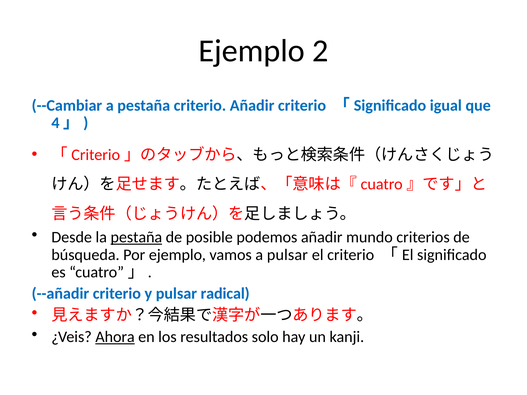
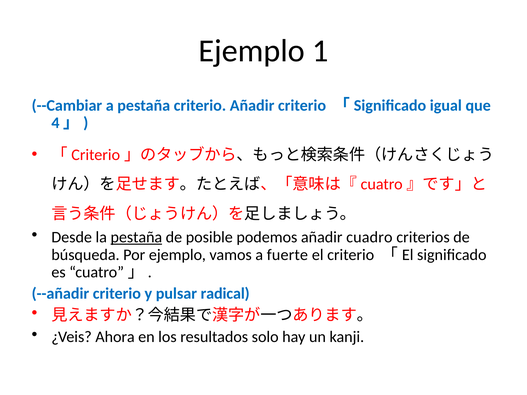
2: 2 -> 1
mundo: mundo -> cuadro
a pulsar: pulsar -> fuerte
Ahora underline: present -> none
